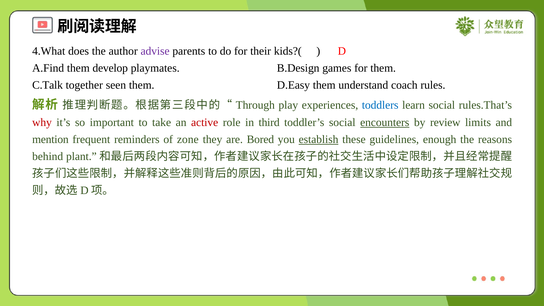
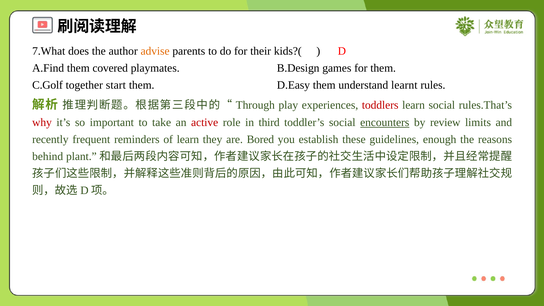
4.What: 4.What -> 7.What
advise colour: purple -> orange
develop: develop -> covered
C.Talk: C.Talk -> C.Golf
seen: seen -> start
coach: coach -> learnt
toddlers colour: blue -> red
mention: mention -> recently
of zone: zone -> learn
establish underline: present -> none
